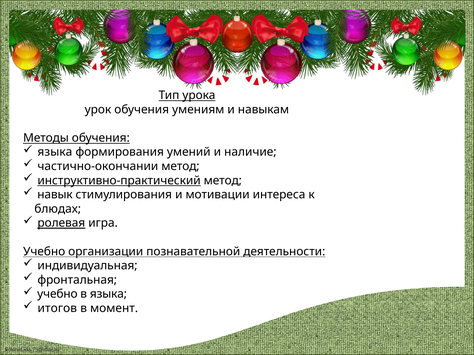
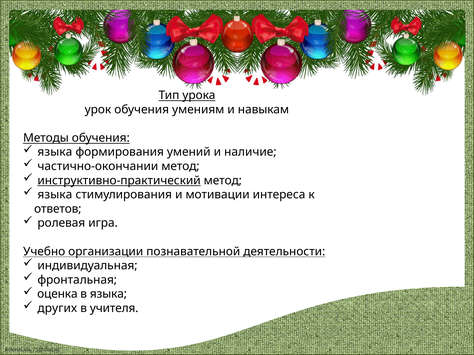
навык at (55, 195): навык -> языка
блюдах: блюдах -> ответов
ролевая underline: present -> none
учебно at (57, 295): учебно -> оценка
итогов: итогов -> других
момент: момент -> учителя
